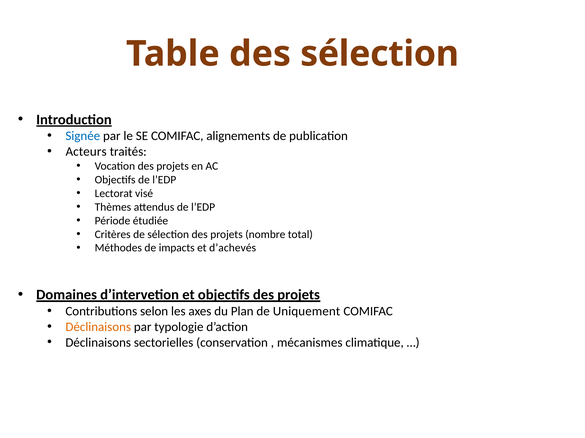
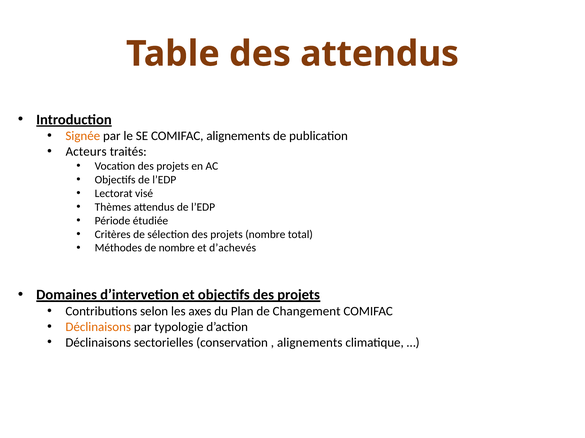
des sélection: sélection -> attendus
Signée colour: blue -> orange
de impacts: impacts -> nombre
Uniquement: Uniquement -> Changement
mécanismes at (310, 343): mécanismes -> alignements
